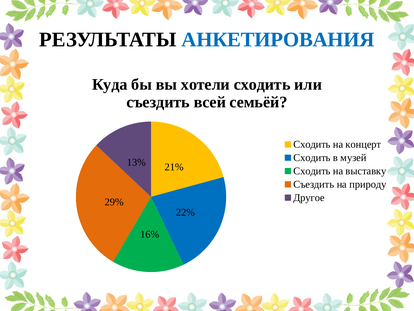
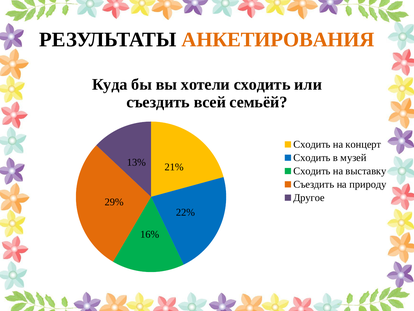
АНКЕТИРОВАНИЯ colour: blue -> orange
